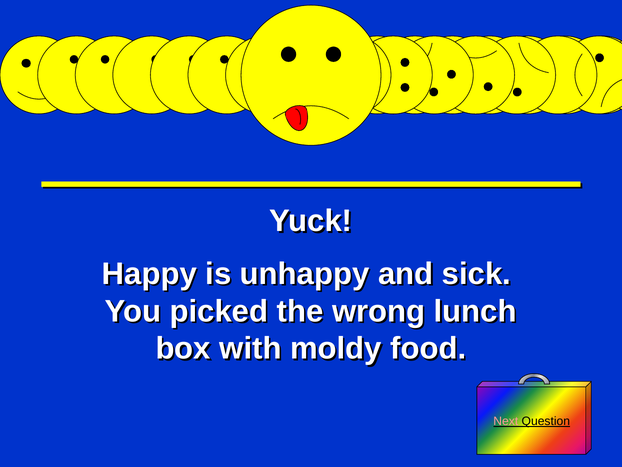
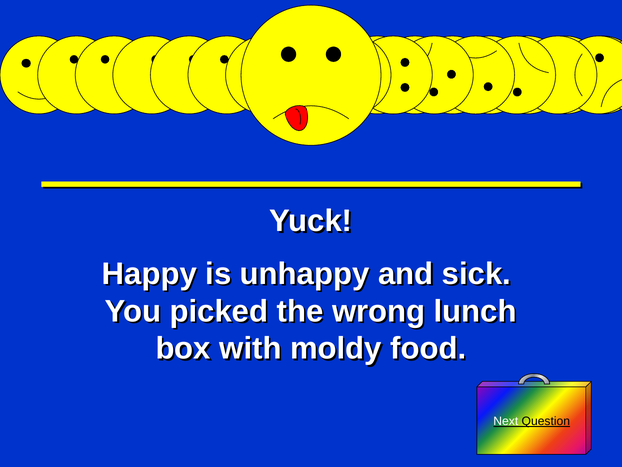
Next colour: pink -> white
